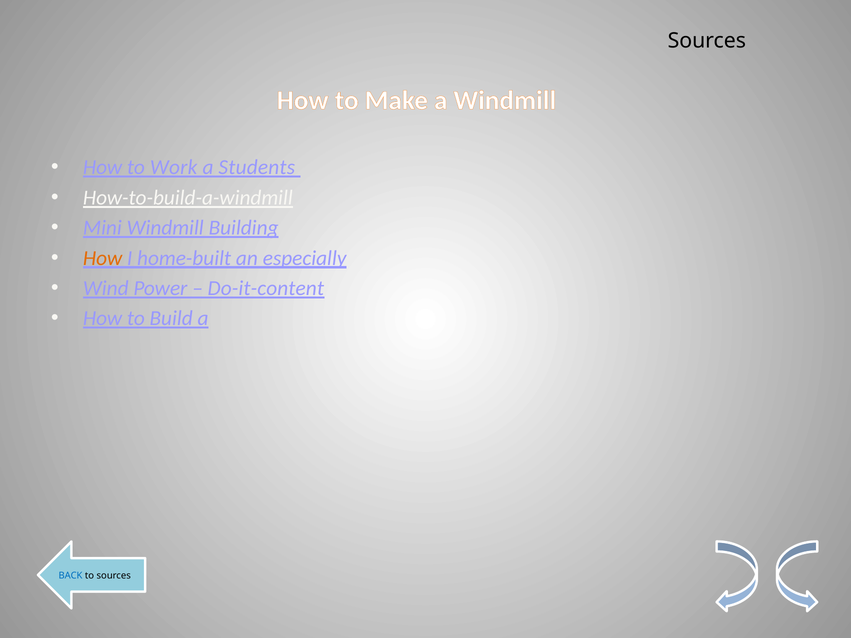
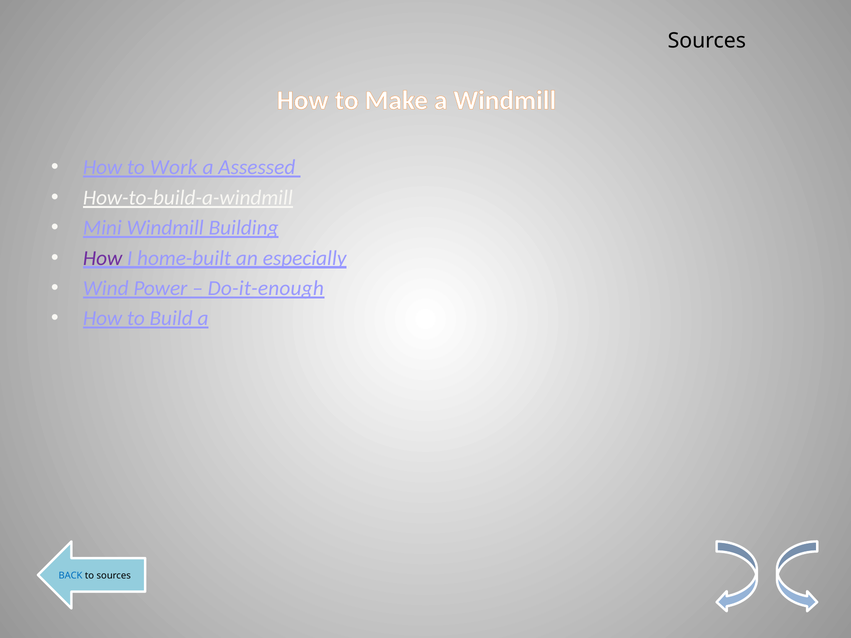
Students: Students -> Assessed
How at (103, 258) colour: orange -> purple
Do-it-content: Do-it-content -> Do-it-enough
